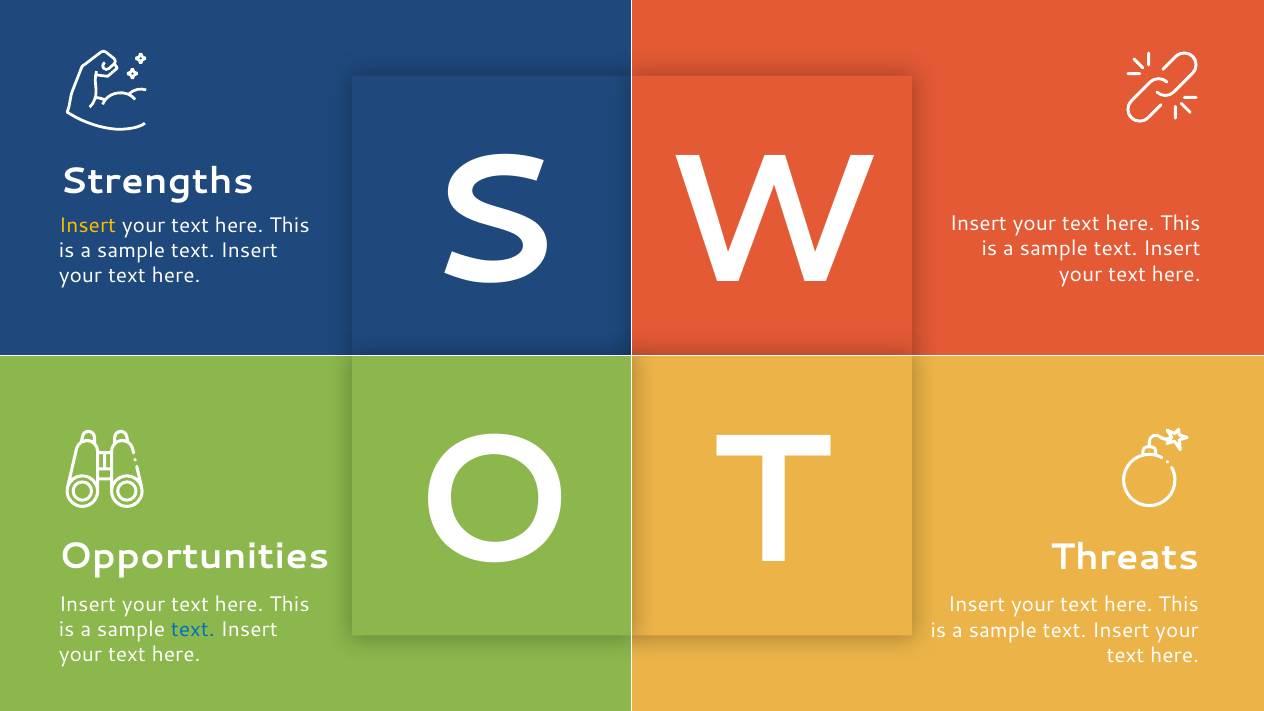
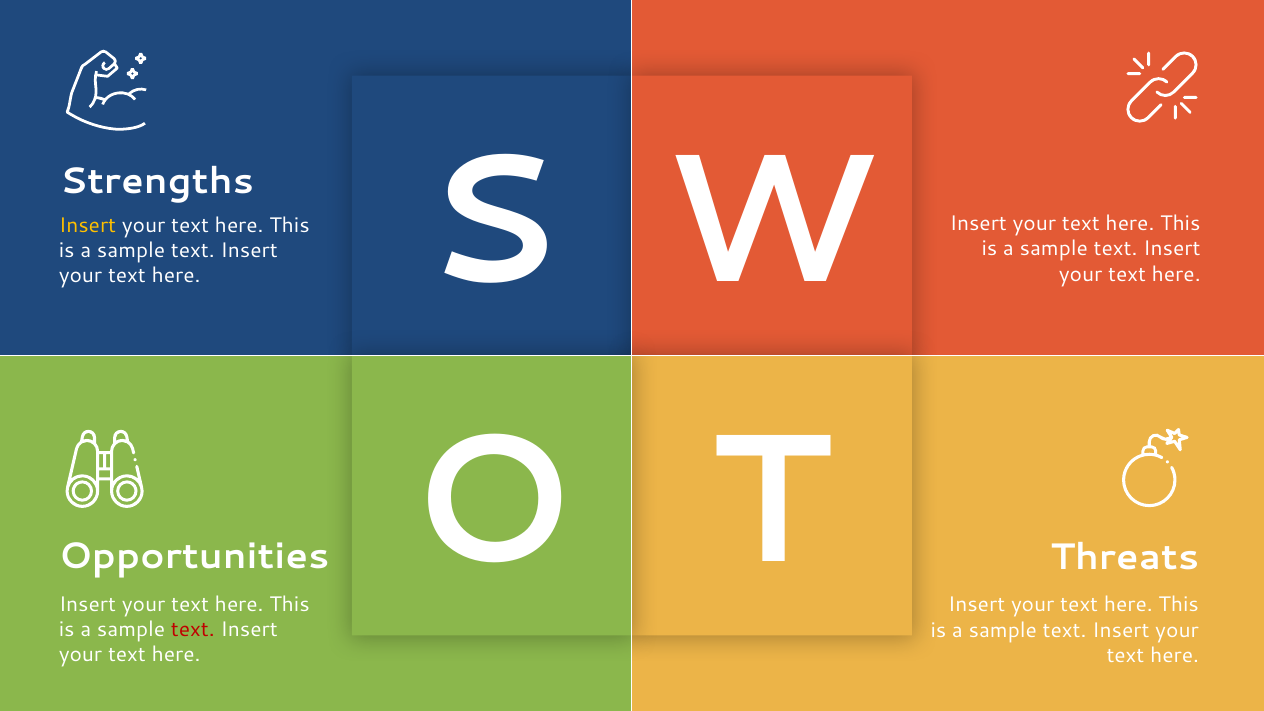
text at (193, 630) colour: blue -> red
